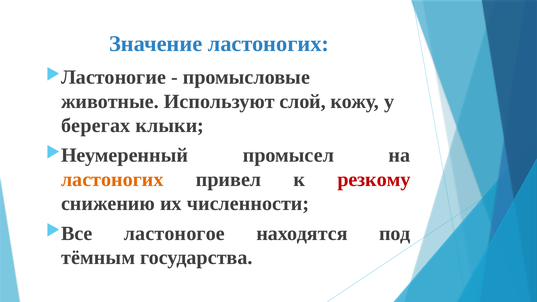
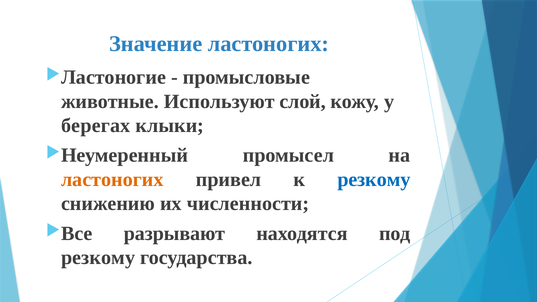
резкому at (374, 180) colour: red -> blue
ластоногое: ластоногое -> разрывают
тёмным at (98, 258): тёмным -> резкому
